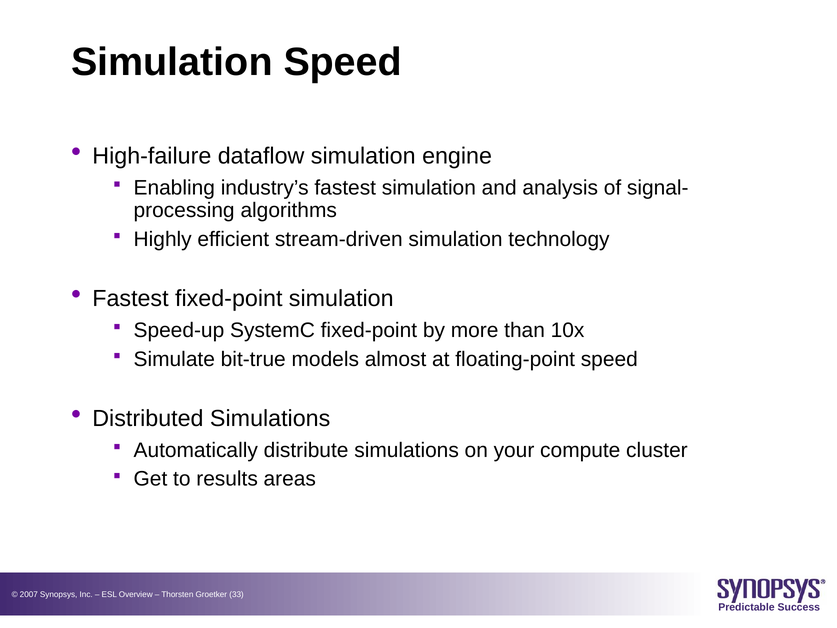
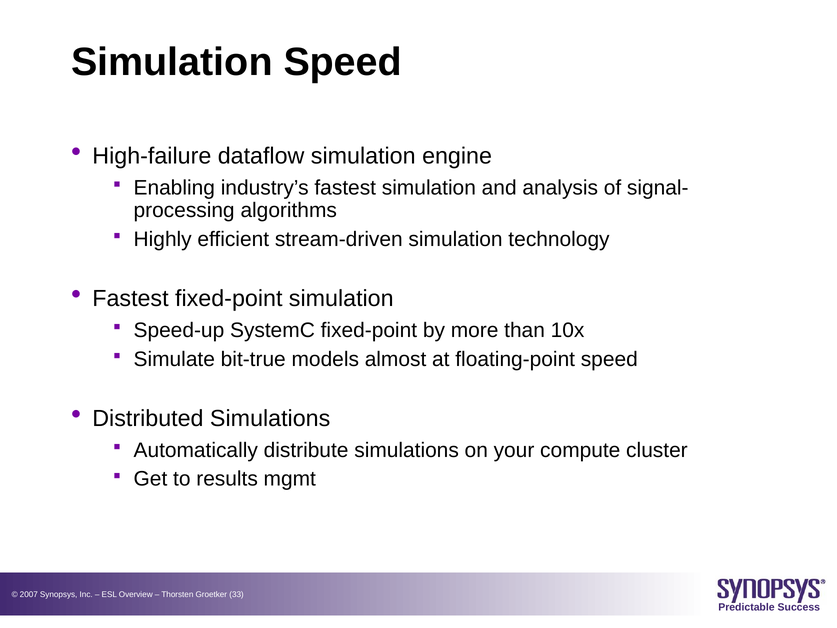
areas: areas -> mgmt
